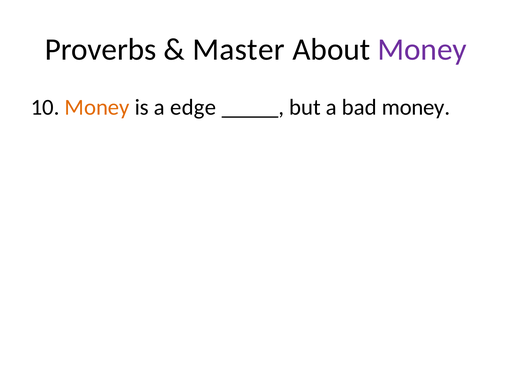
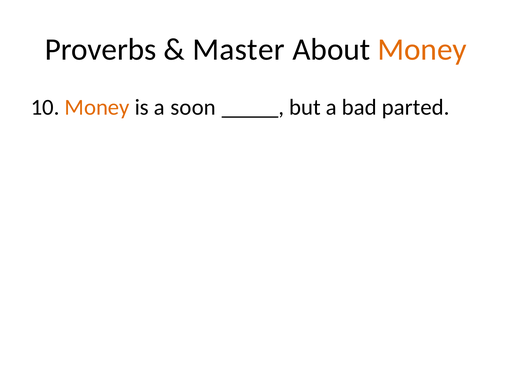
Money at (422, 50) colour: purple -> orange
edge: edge -> soon
bad money: money -> parted
